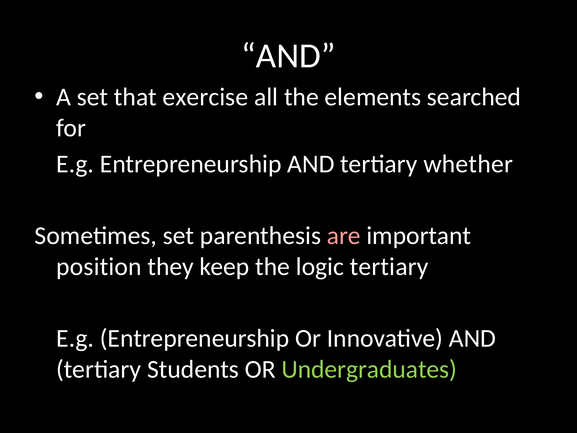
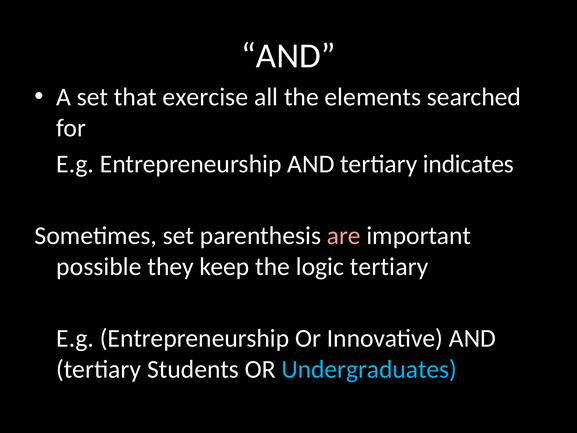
whether: whether -> indicates
position: position -> possible
Undergraduates colour: light green -> light blue
